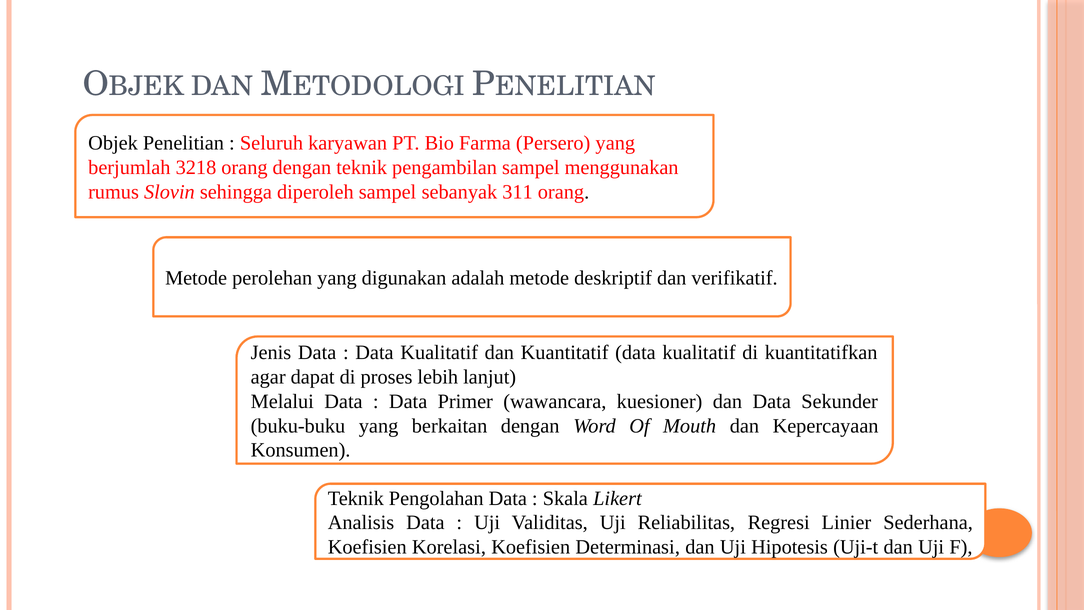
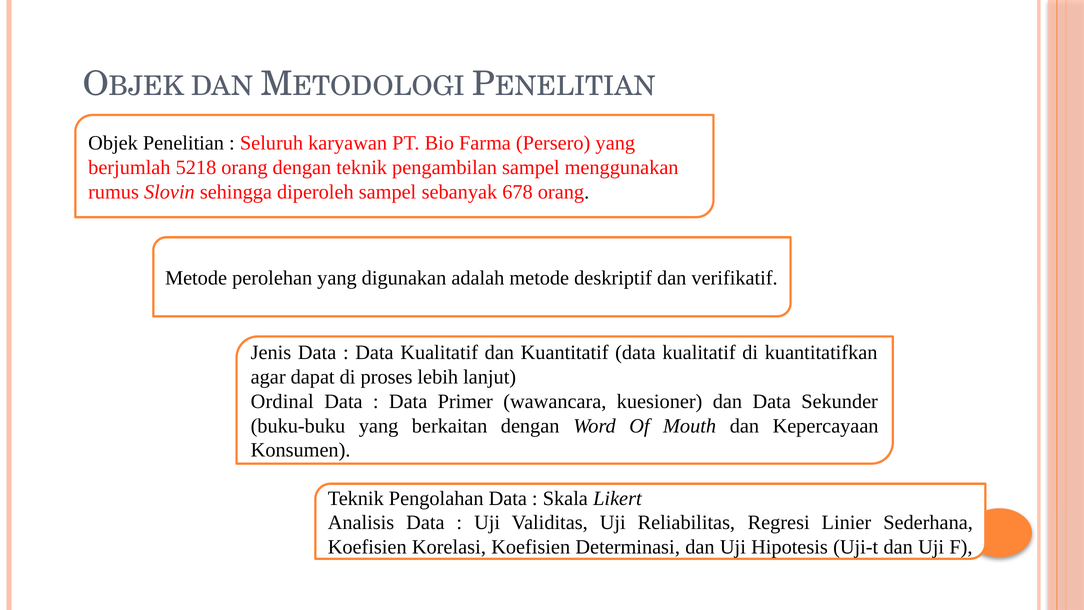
3218: 3218 -> 5218
311: 311 -> 678
Melalui: Melalui -> Ordinal
